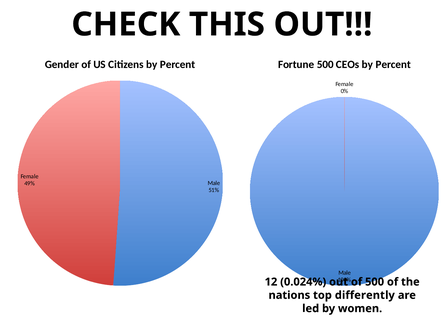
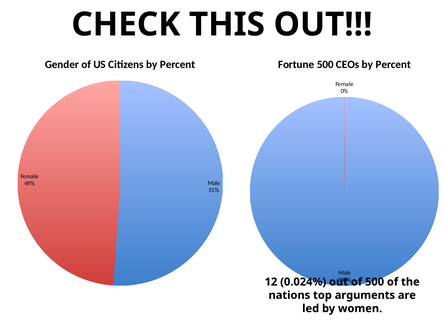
differently: differently -> arguments
